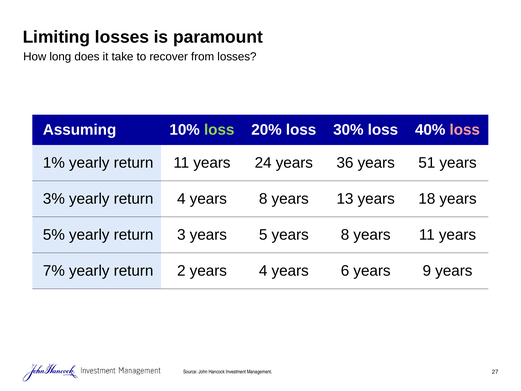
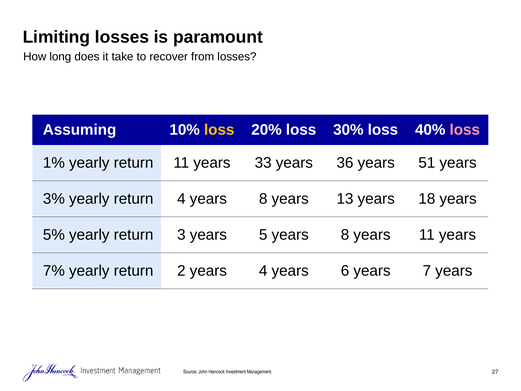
loss at (219, 130) colour: light green -> yellow
24: 24 -> 33
9: 9 -> 7
